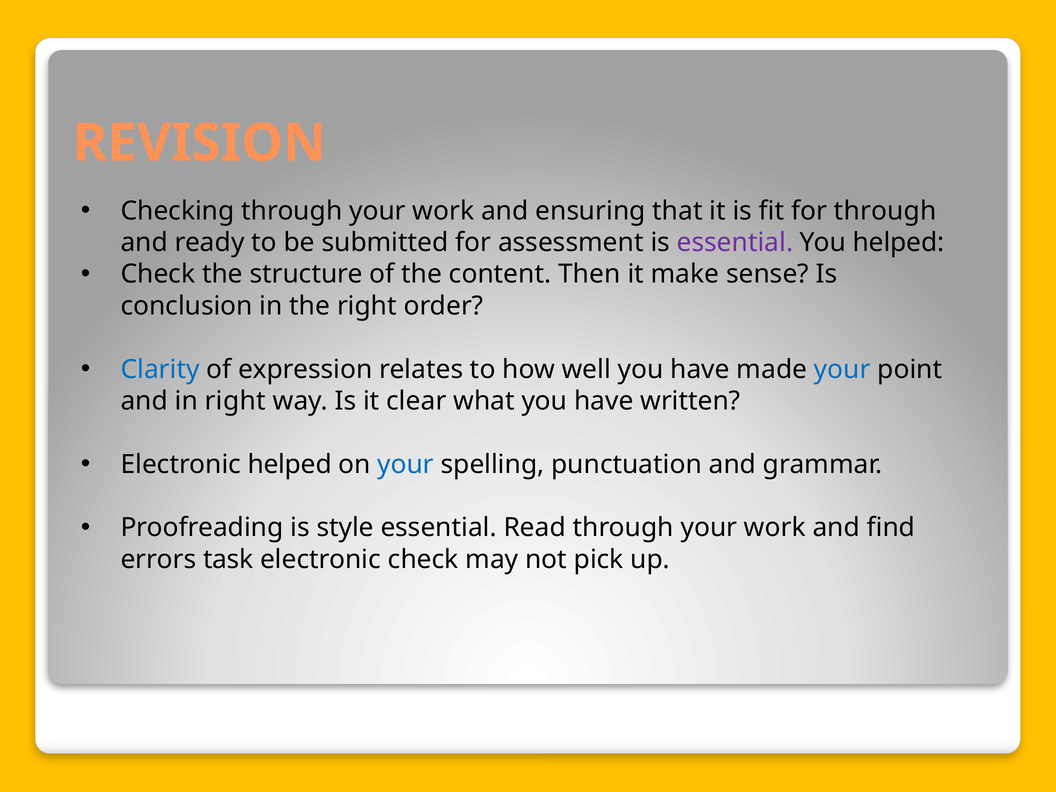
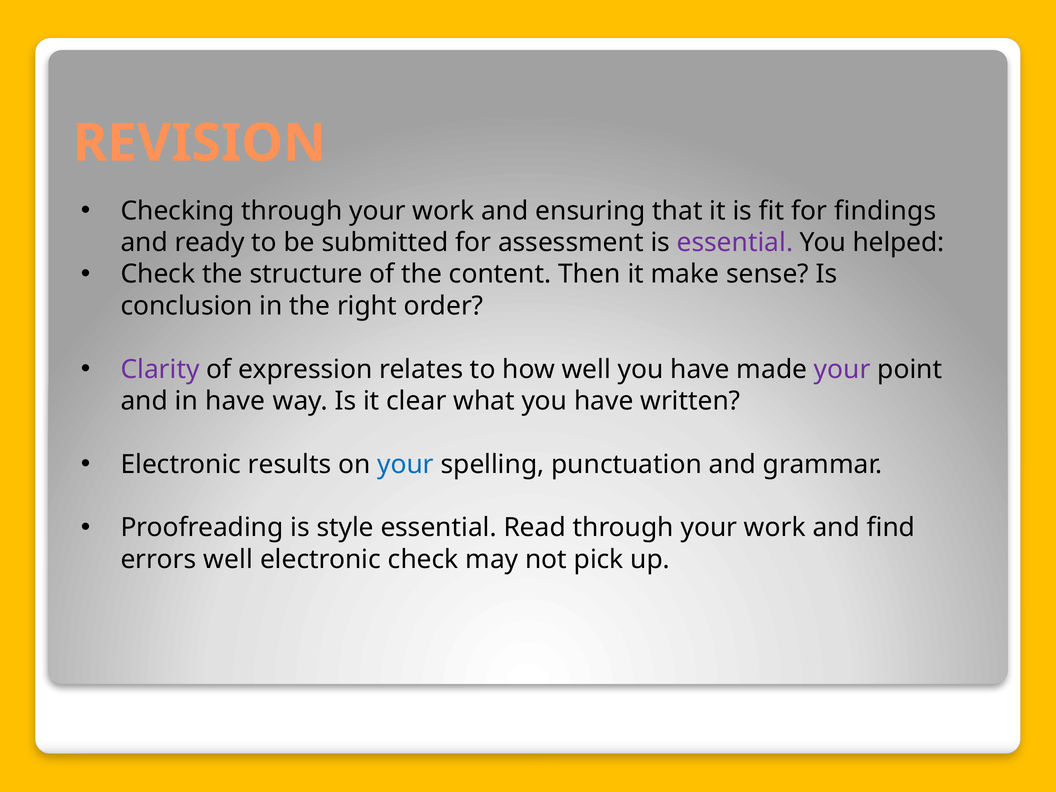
for through: through -> findings
Clarity colour: blue -> purple
your at (842, 369) colour: blue -> purple
in right: right -> have
Electronic helped: helped -> results
errors task: task -> well
